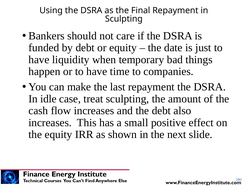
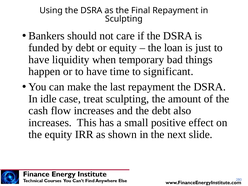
date: date -> loan
companies: companies -> significant
